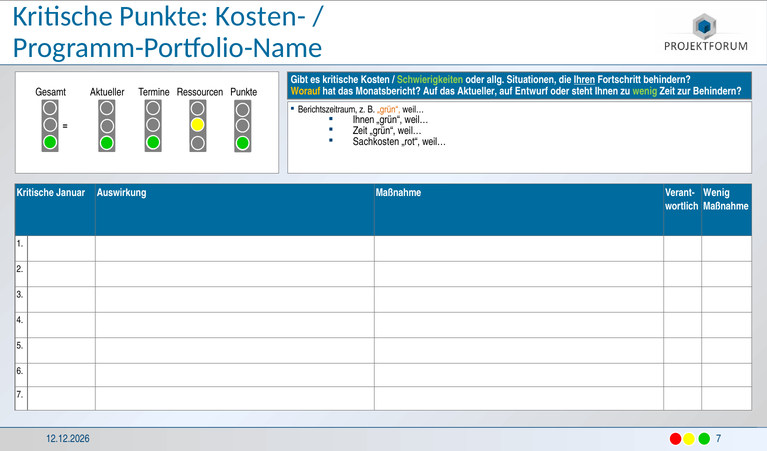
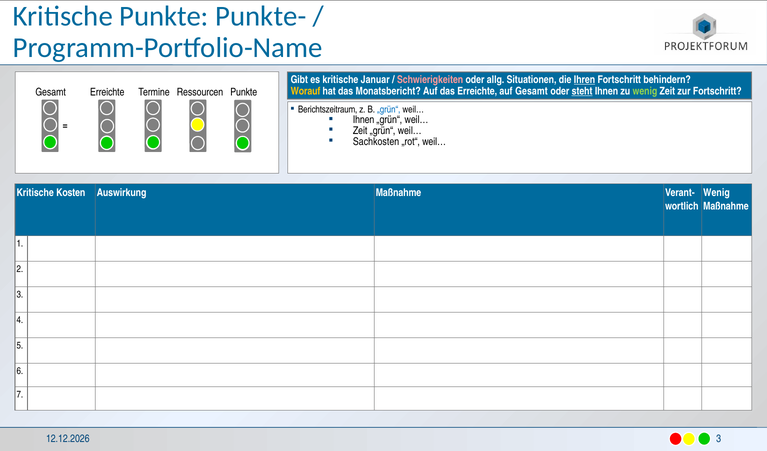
Kosten-: Kosten- -> Punkte-
Kosten: Kosten -> Januar
Schwierigkeiten colour: light green -> pink
das Aktueller: Aktueller -> Erreichte
auf Entwurf: Entwurf -> Gesamt
steht underline: none -> present
zur Behindern: Behindern -> Fortschritt
Gesamt Aktueller: Aktueller -> Erreichte
„grün“ at (389, 110) colour: orange -> blue
Januar: Januar -> Kosten
7 at (719, 438): 7 -> 3
